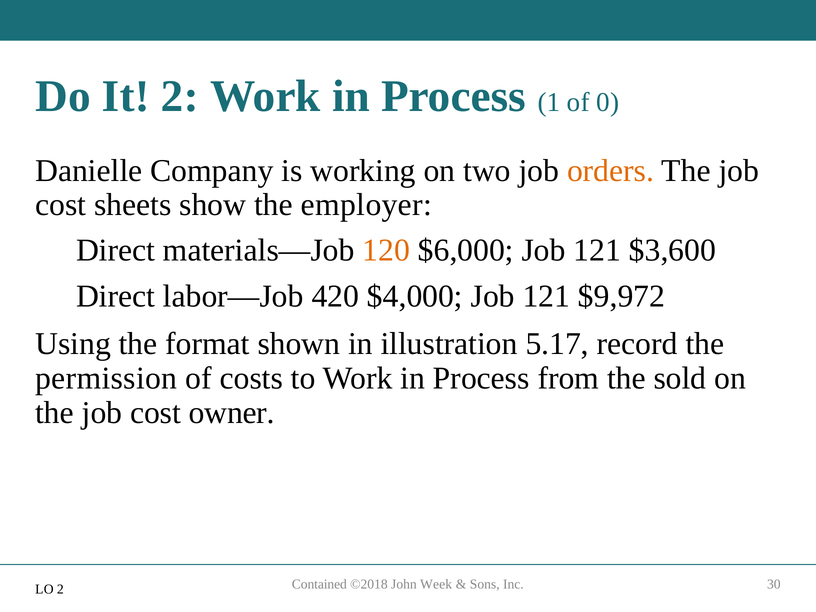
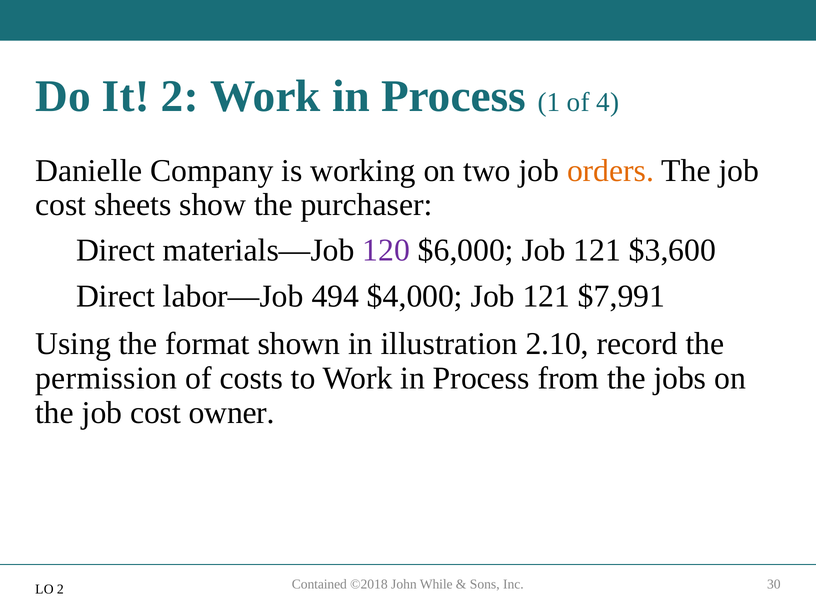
0: 0 -> 4
employer: employer -> purchaser
120 colour: orange -> purple
420: 420 -> 494
$9,972: $9,972 -> $7,991
5.17: 5.17 -> 2.10
sold: sold -> jobs
Week: Week -> While
